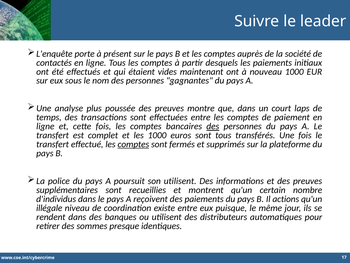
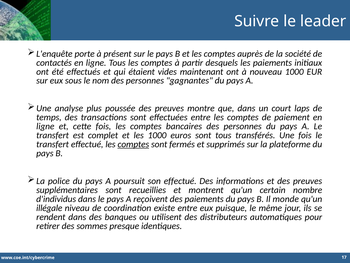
des at (213, 126) underline: present -> none
son utilisent: utilisent -> effectué
actions: actions -> monde
